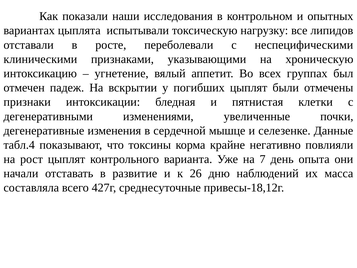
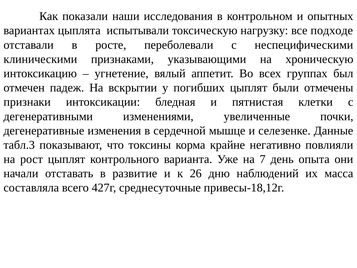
липидов: липидов -> подходе
табл.4: табл.4 -> табл.3
